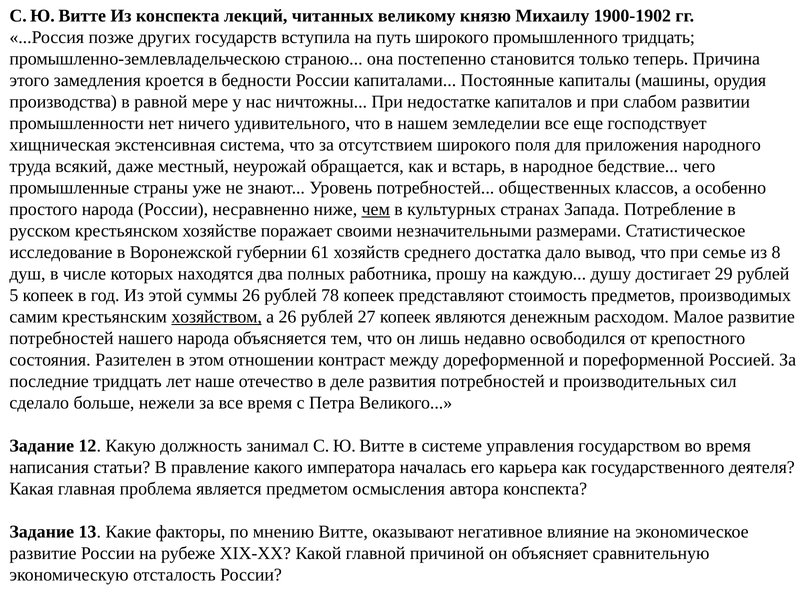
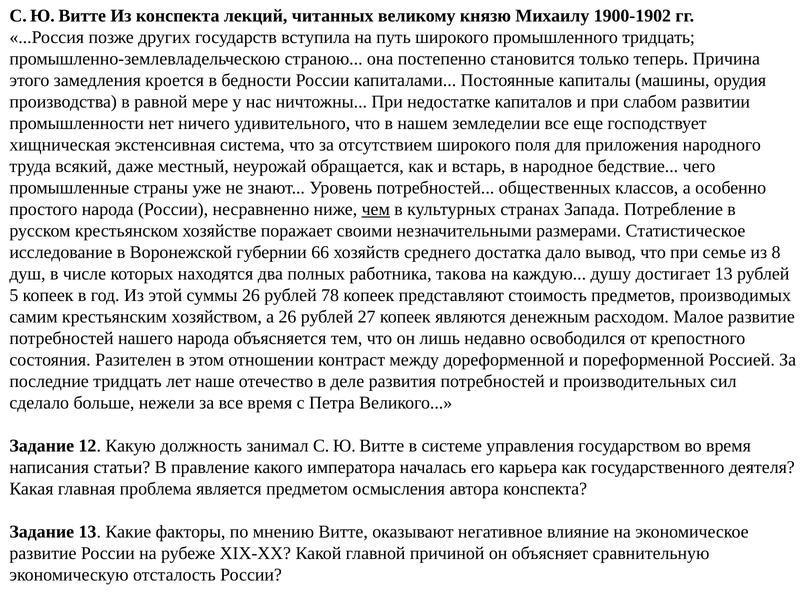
61: 61 -> 66
прошу: прошу -> такова
достигает 29: 29 -> 13
хозяйством underline: present -> none
